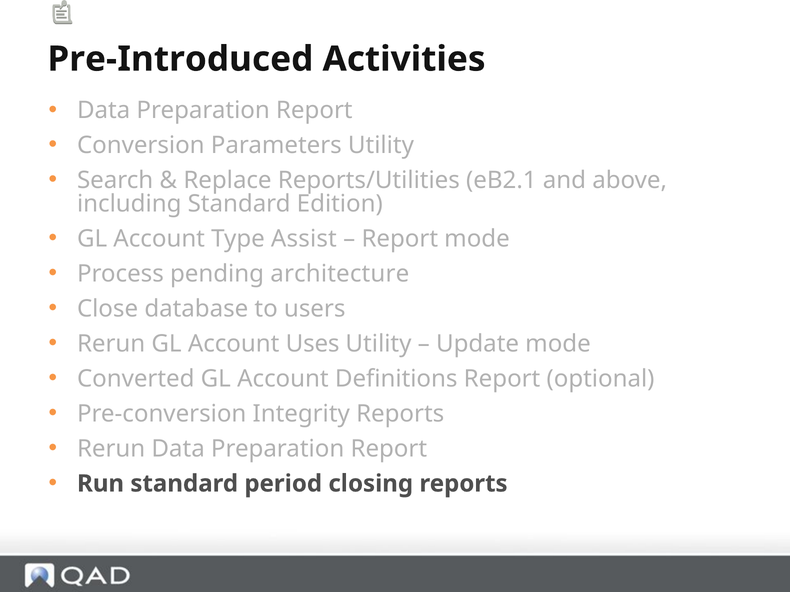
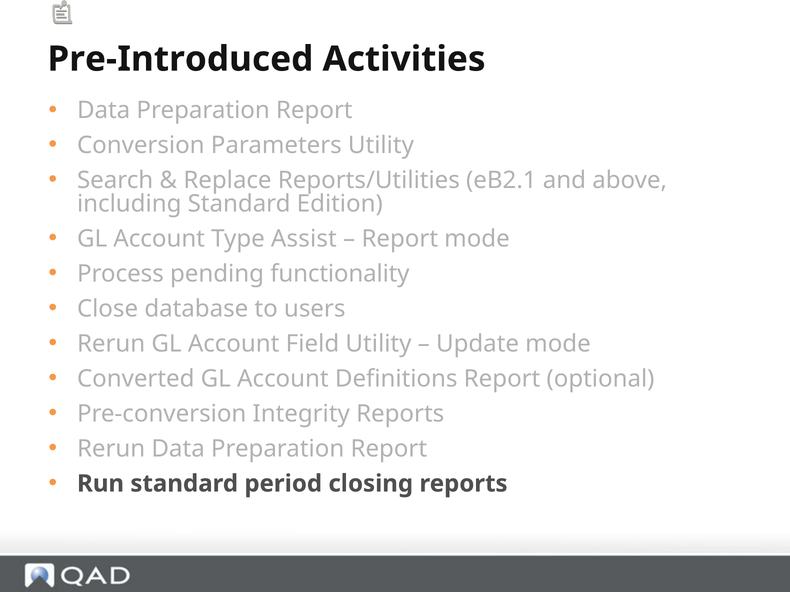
architecture: architecture -> functionality
Uses: Uses -> Field
